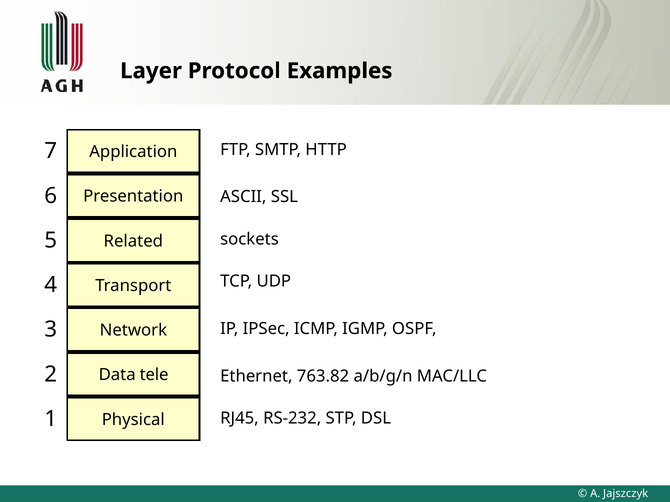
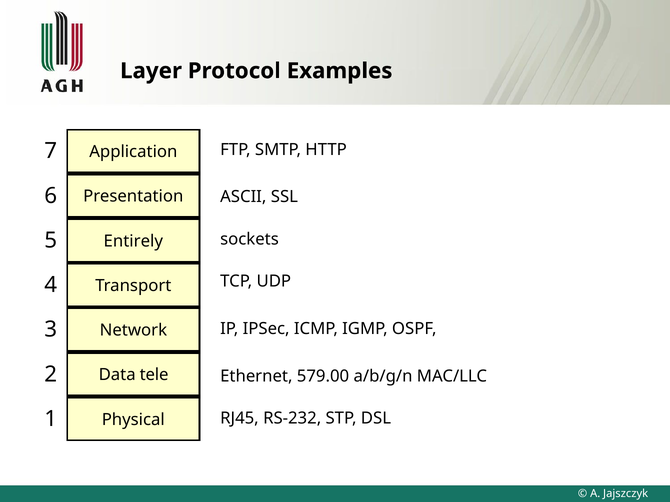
Related: Related -> Entirely
763.82: 763.82 -> 579.00
